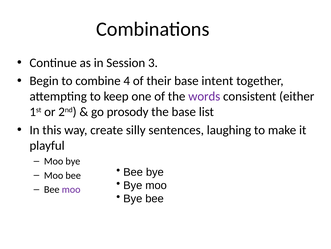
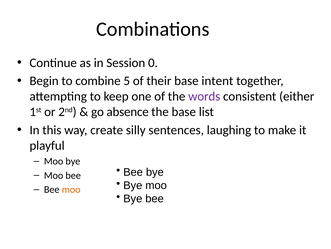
3: 3 -> 0
4: 4 -> 5
prosody: prosody -> absence
moo at (71, 189) colour: purple -> orange
